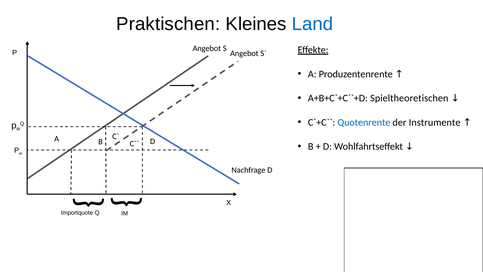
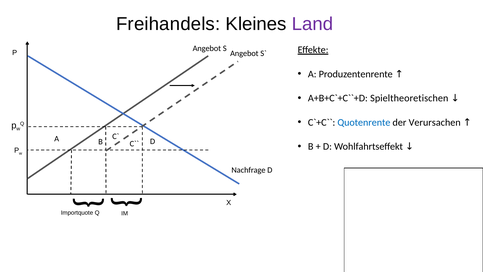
Praktischen: Praktischen -> Freihandels
Land colour: blue -> purple
Instrumente: Instrumente -> Verursachen
